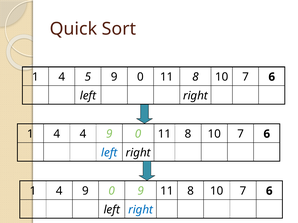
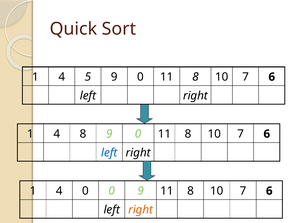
4 4: 4 -> 8
1 4 9: 9 -> 0
right at (141, 210) colour: blue -> orange
